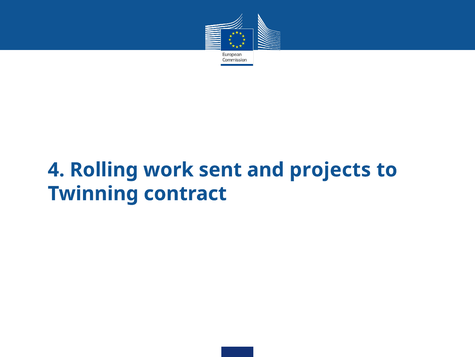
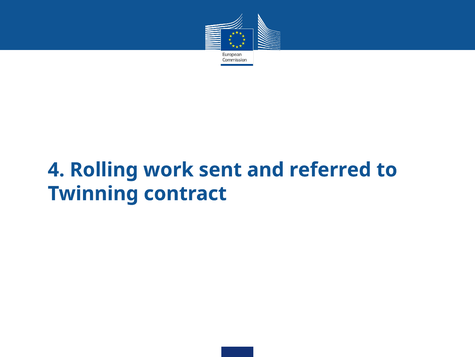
projects: projects -> referred
